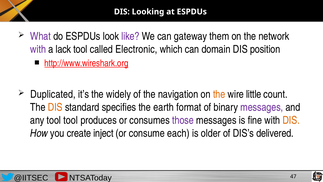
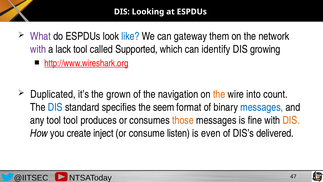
like colour: purple -> blue
Electronic: Electronic -> Supported
domain: domain -> identify
position: position -> growing
widely: widely -> grown
little: little -> into
DIS at (55, 107) colour: orange -> blue
earth: earth -> seem
messages at (262, 107) colour: purple -> blue
those colour: purple -> orange
each: each -> listen
older: older -> even
